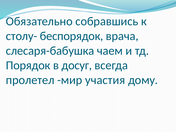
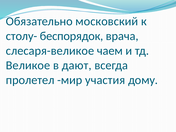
собравшись: собравшись -> московский
слесаря-бабушка: слесаря-бабушка -> слесаря-великое
Порядок: Порядок -> Великое
досуг: досуг -> дают
